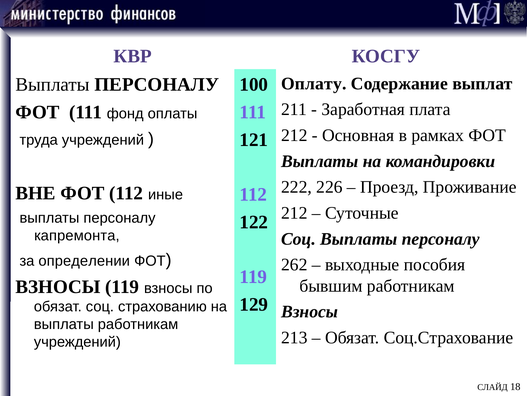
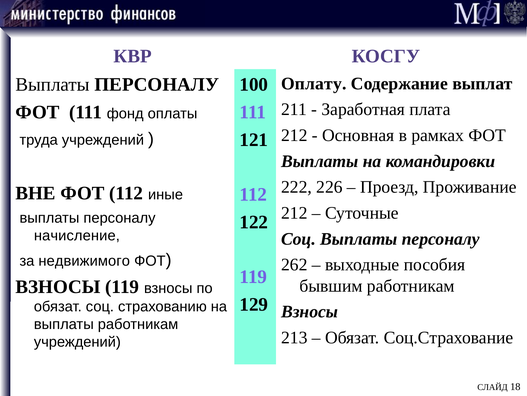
капремонта: капремонта -> начисление
определении: определении -> недвижимого
